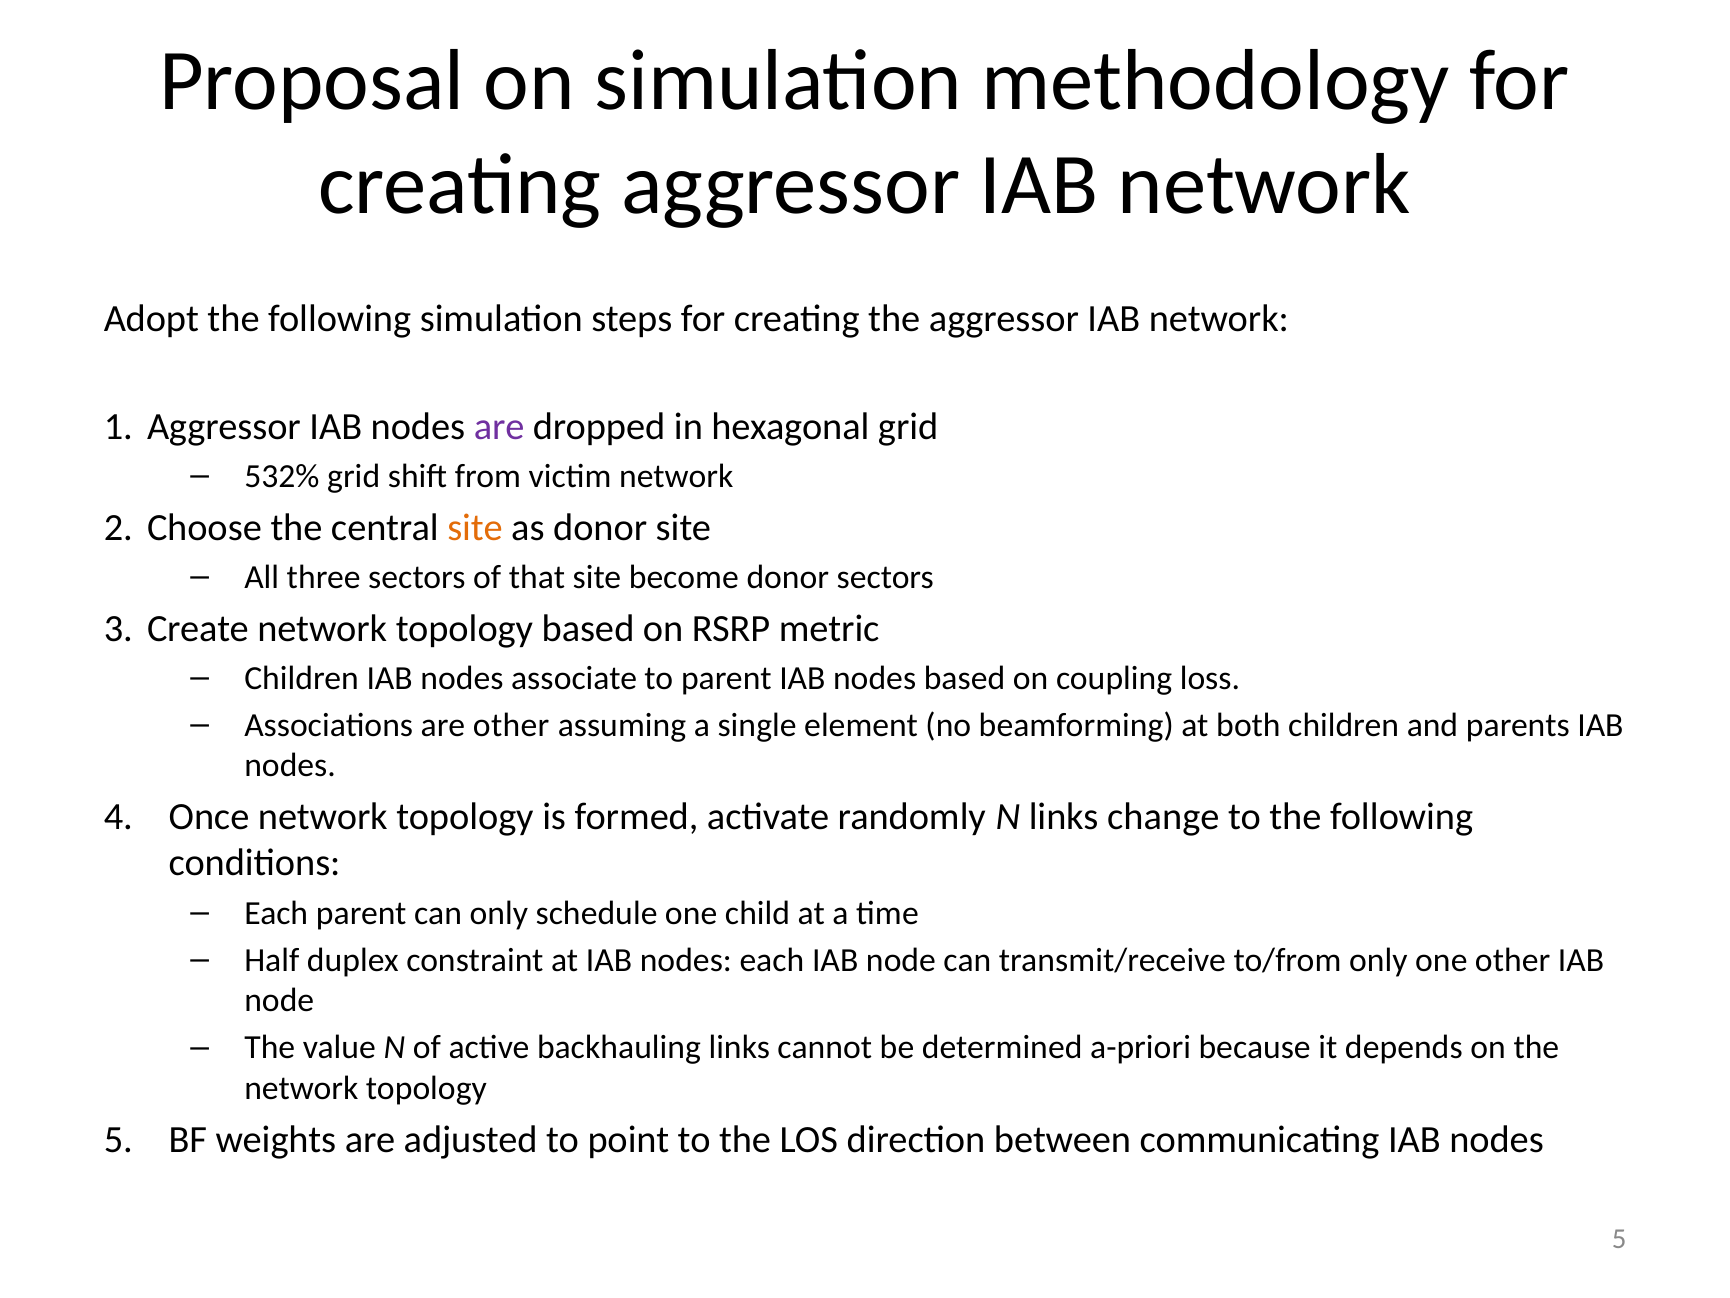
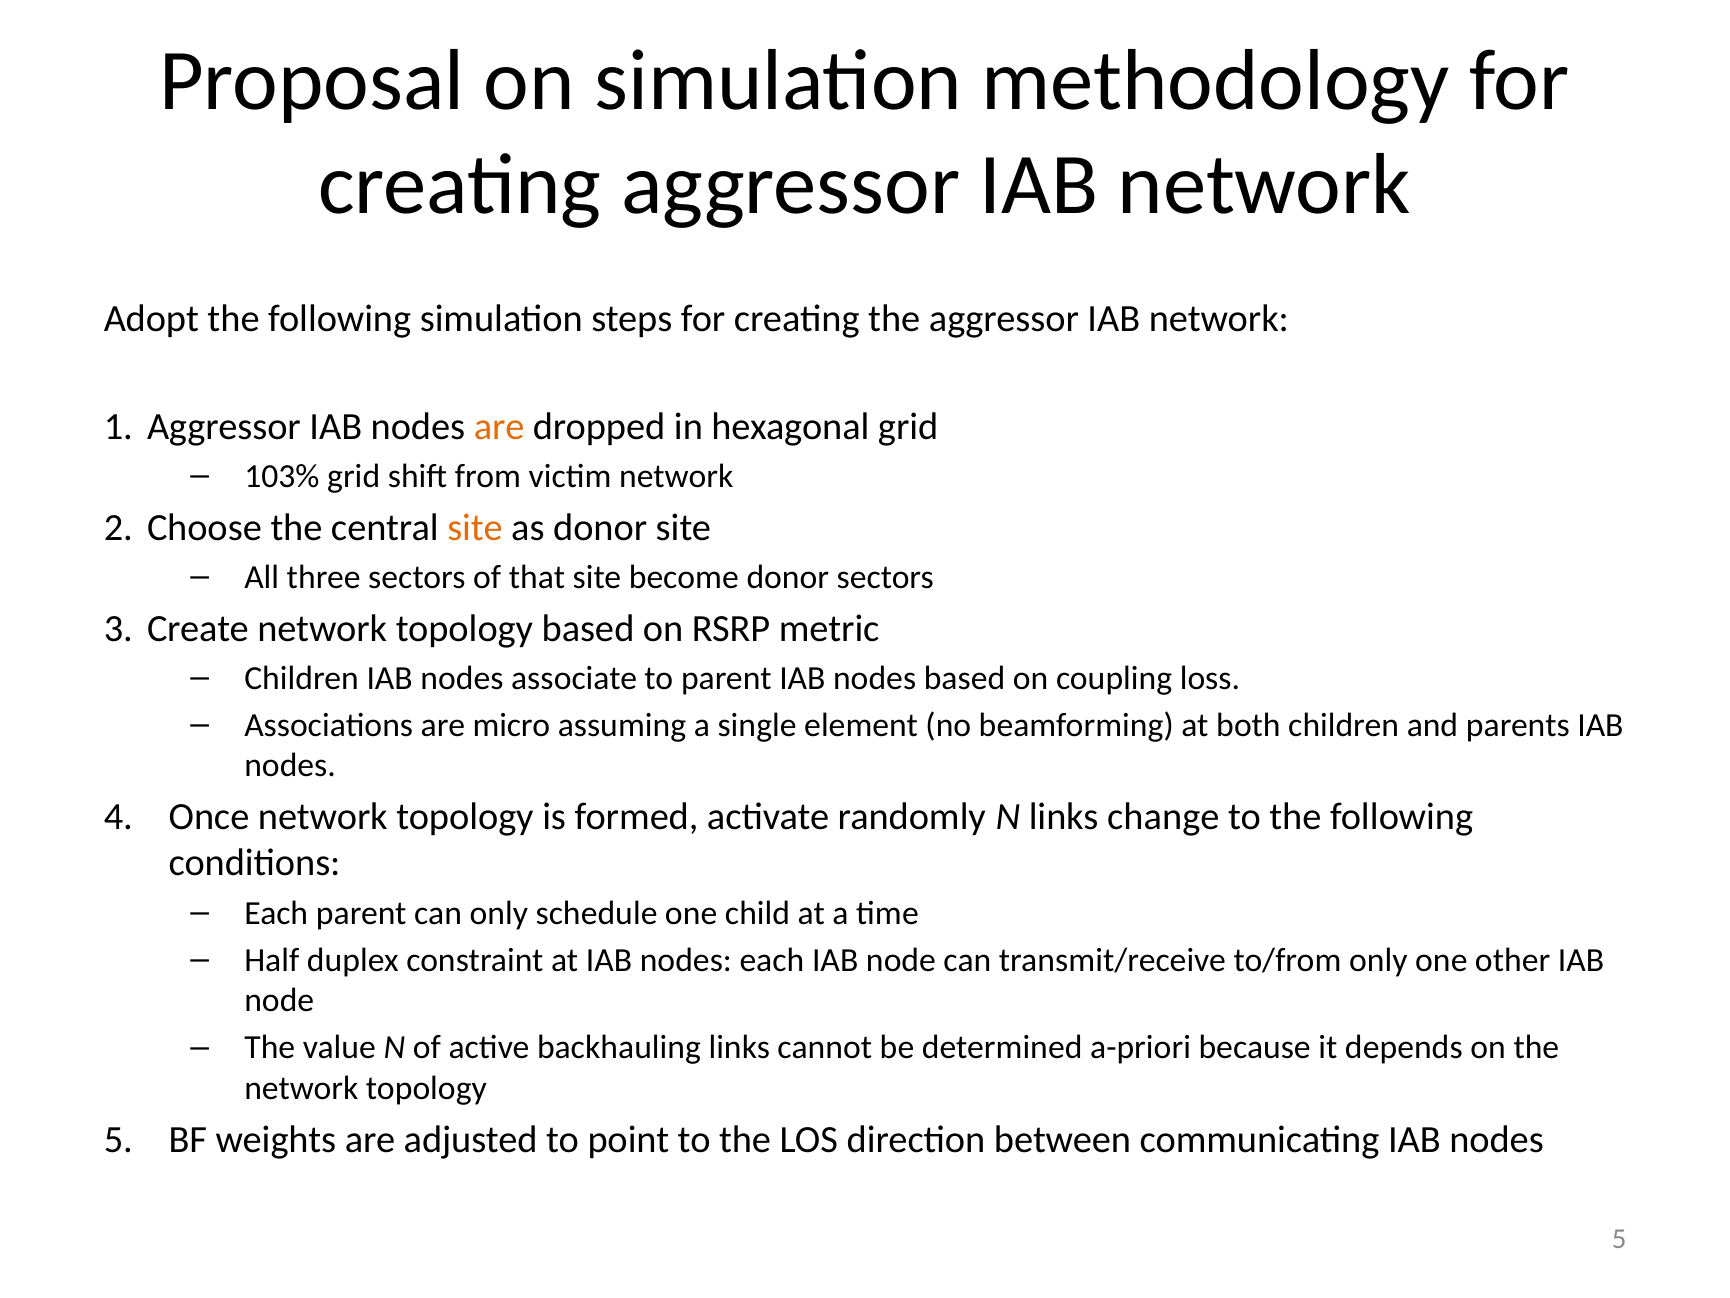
are at (499, 426) colour: purple -> orange
532%: 532% -> 103%
are other: other -> micro
